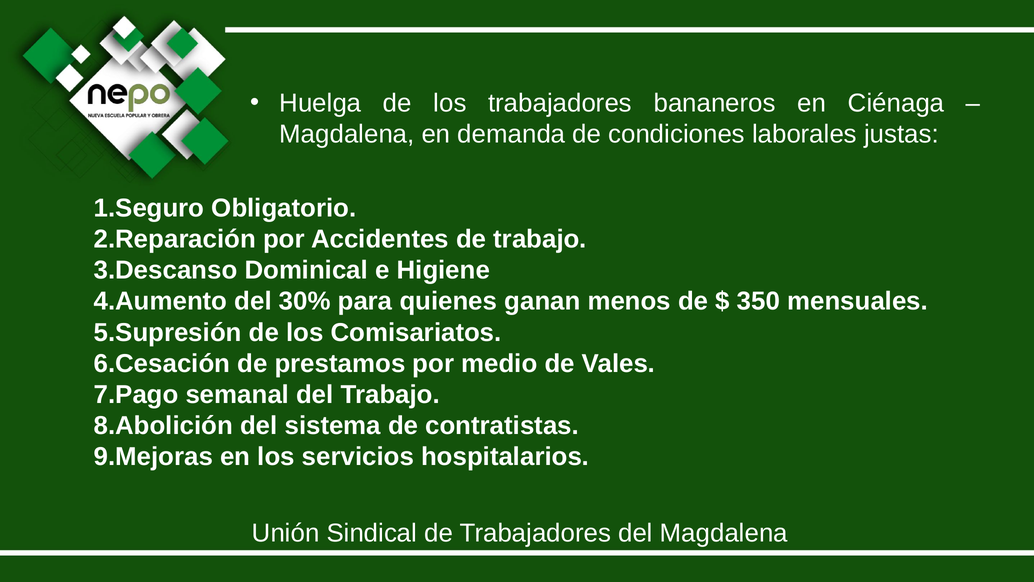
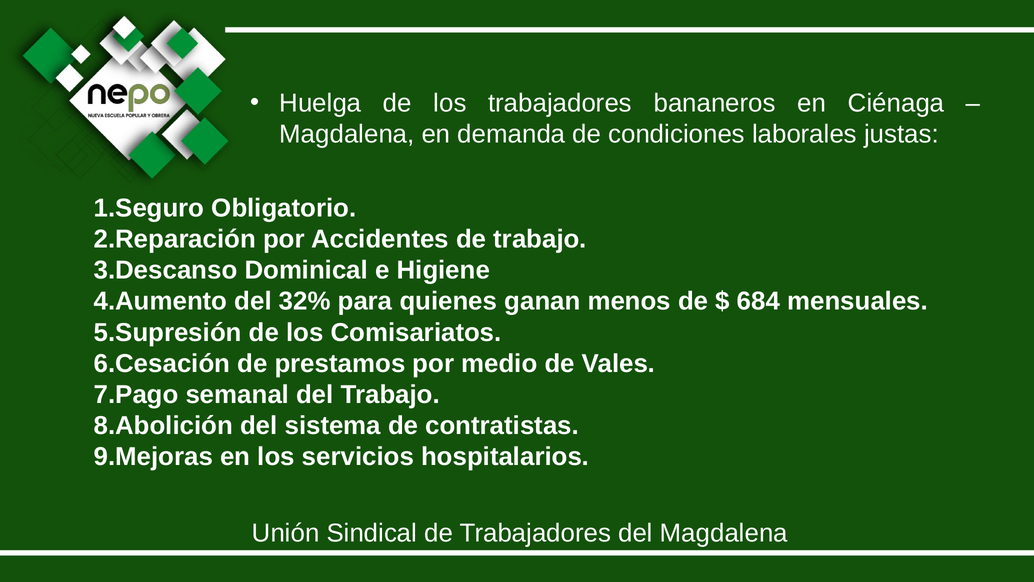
30%: 30% -> 32%
350: 350 -> 684
